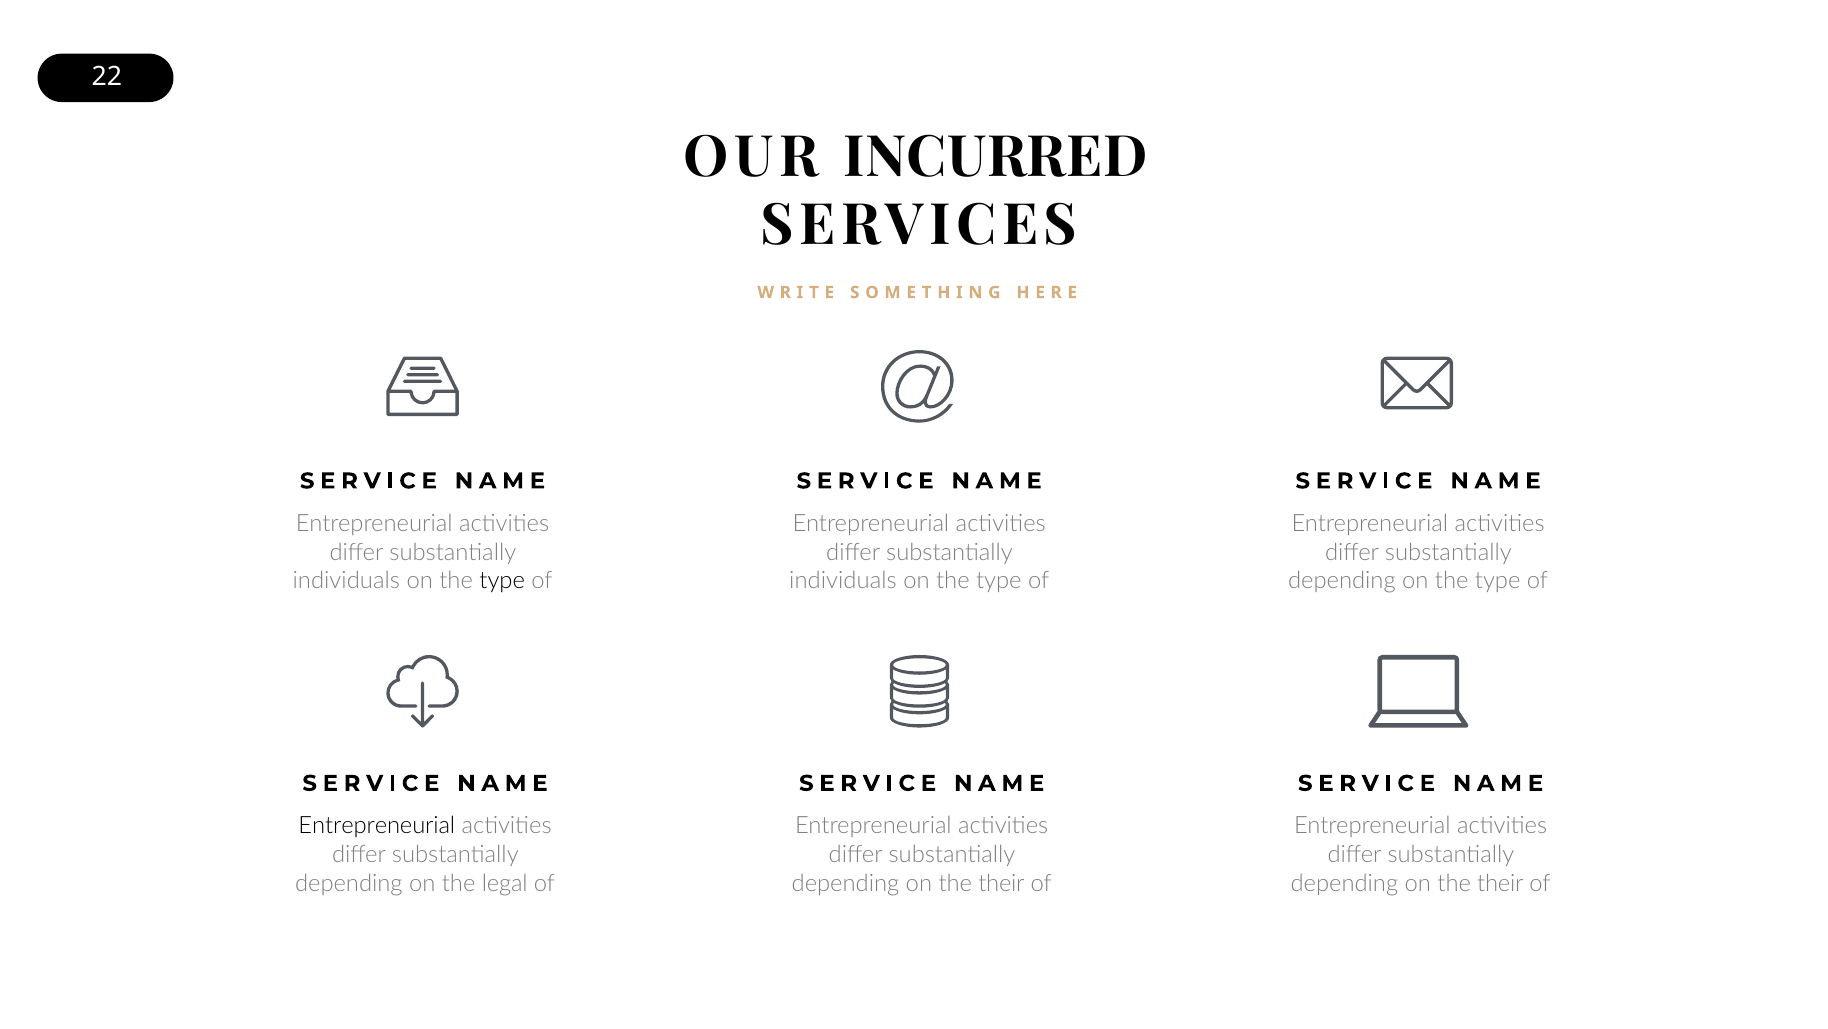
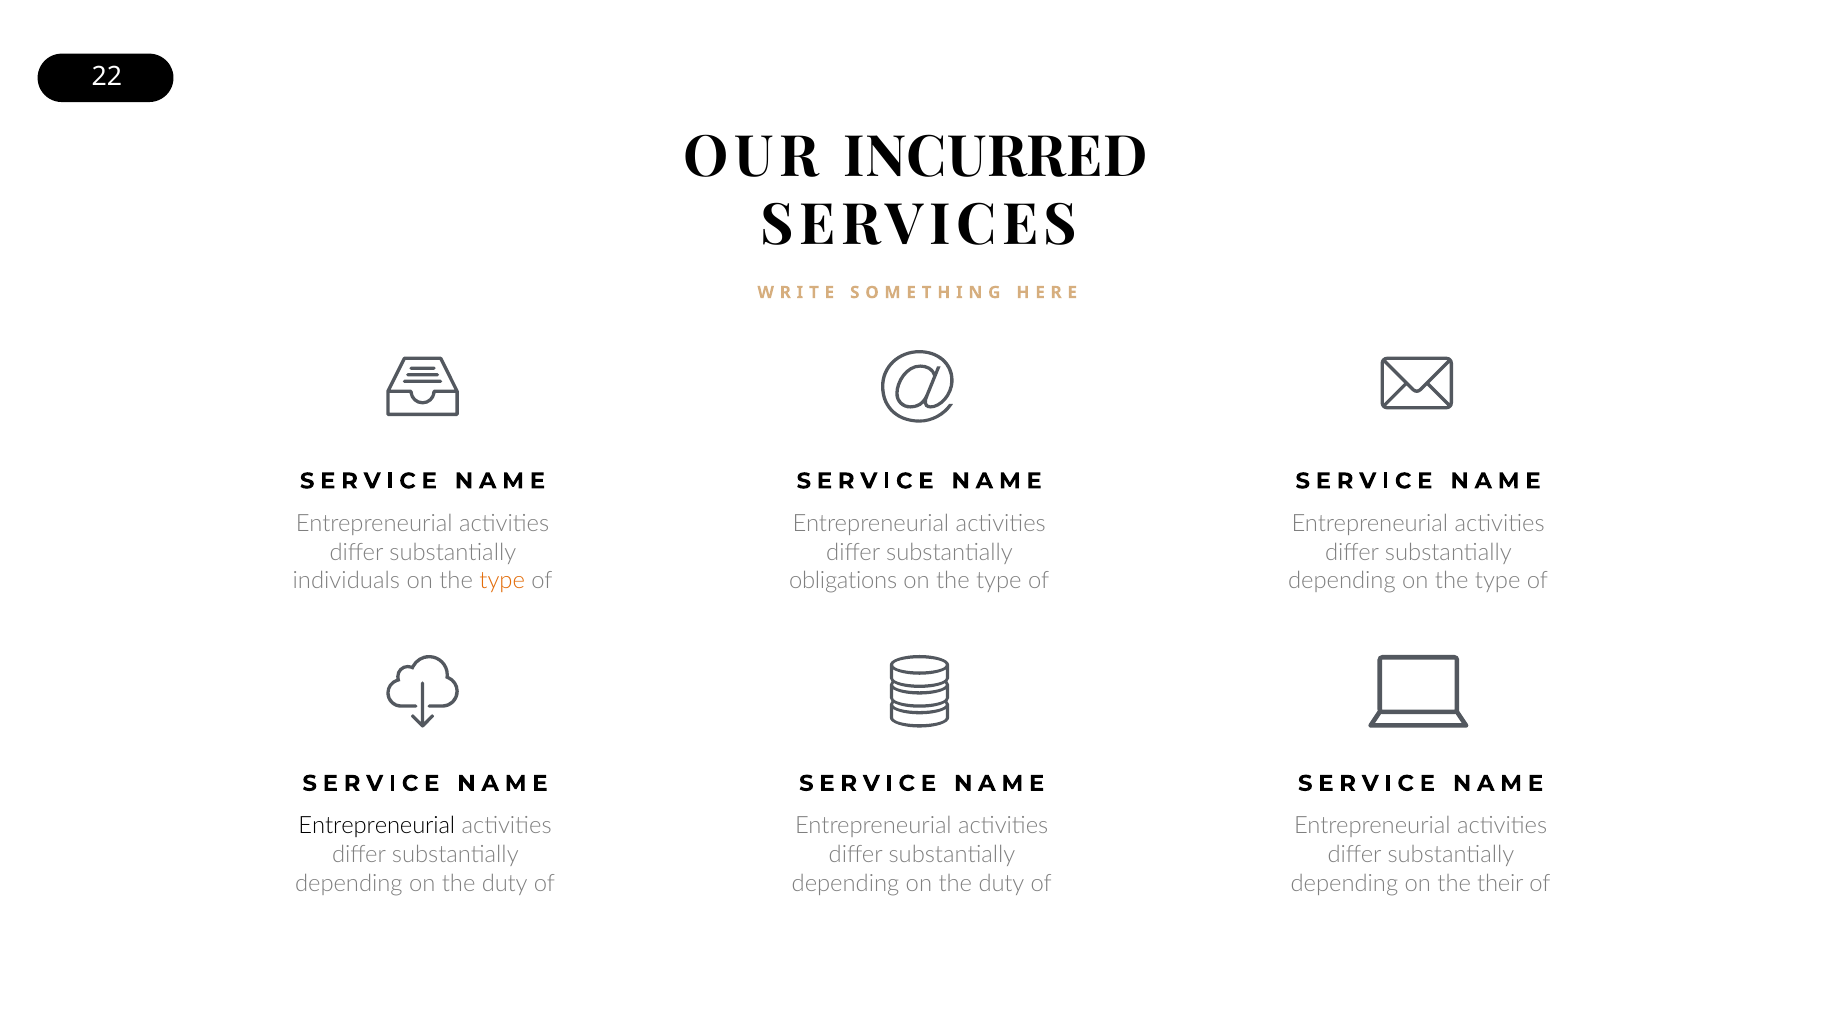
type at (502, 581) colour: black -> orange
individuals at (843, 581): individuals -> obligations
legal at (505, 883): legal -> duty
their at (1001, 883): their -> duty
